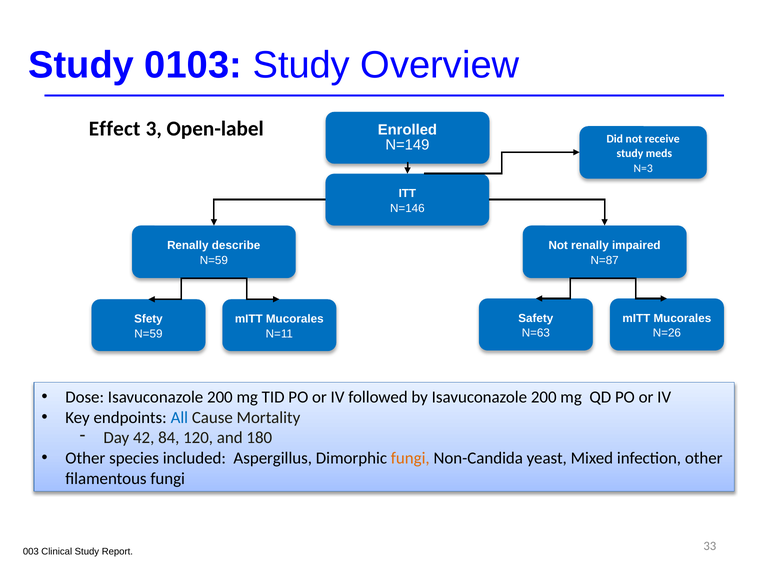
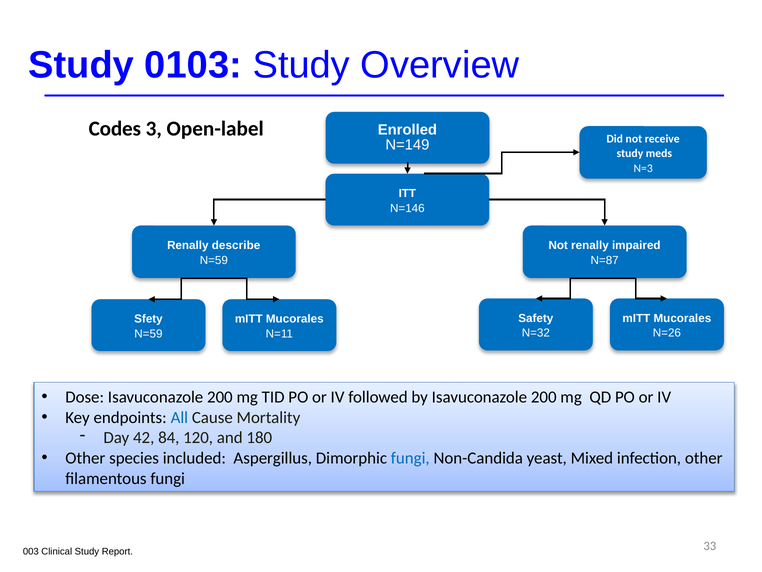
Effect: Effect -> Codes
N=63: N=63 -> N=32
fungi at (410, 458) colour: orange -> blue
